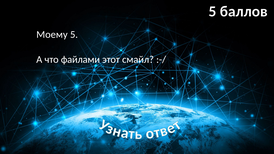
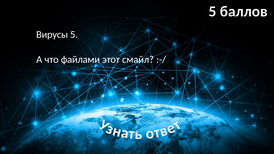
Моему: Моему -> Вирусы
